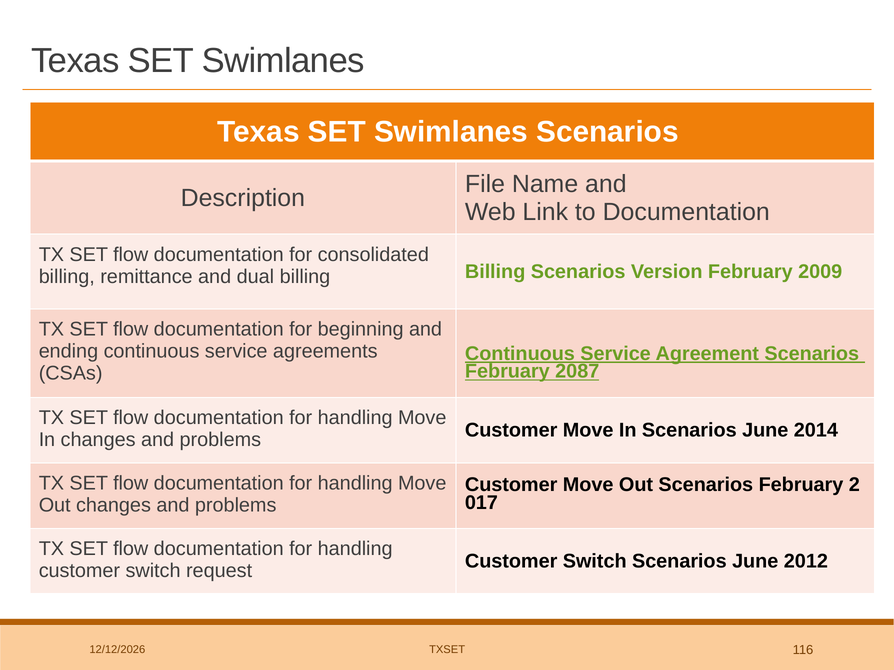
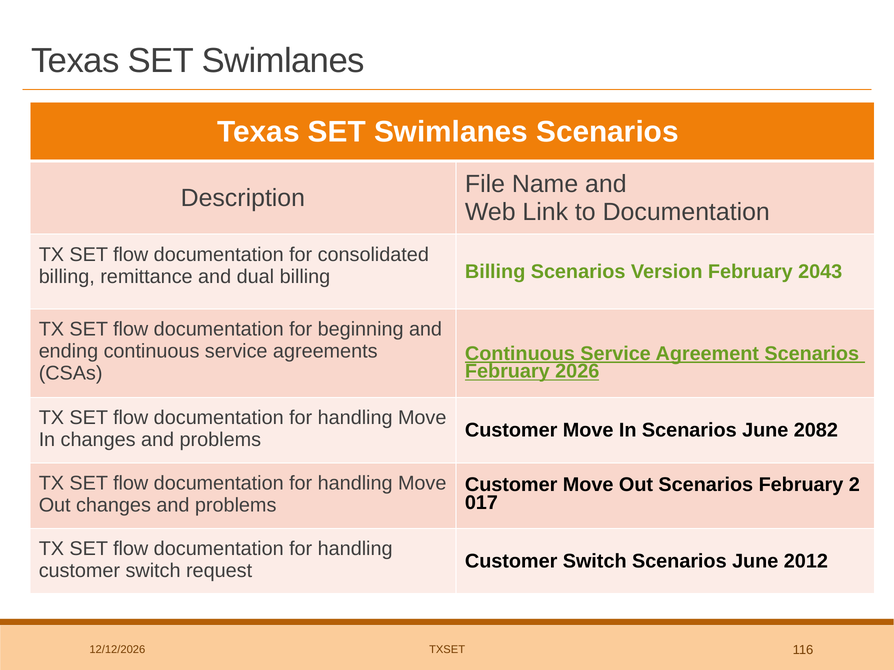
2009: 2009 -> 2043
2087: 2087 -> 2026
2014: 2014 -> 2082
